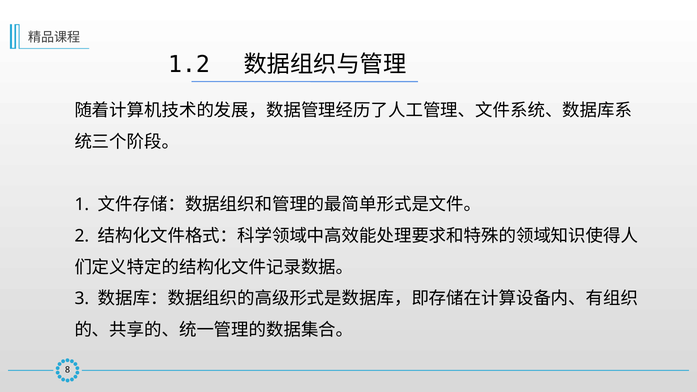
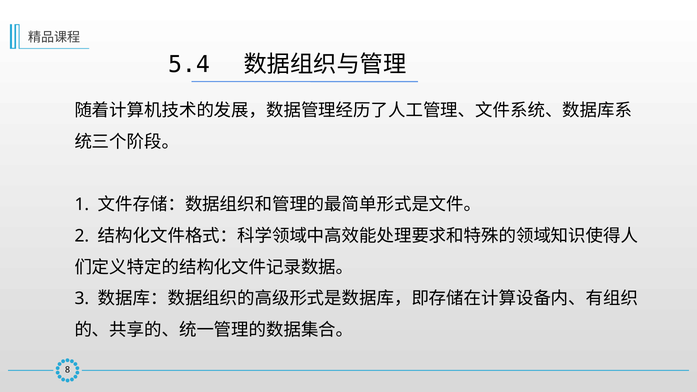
1.2: 1.2 -> 5.4
